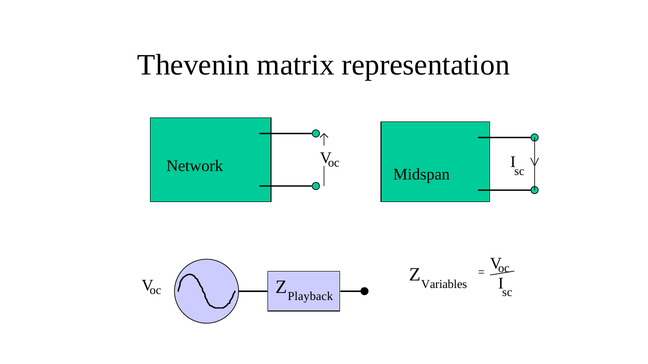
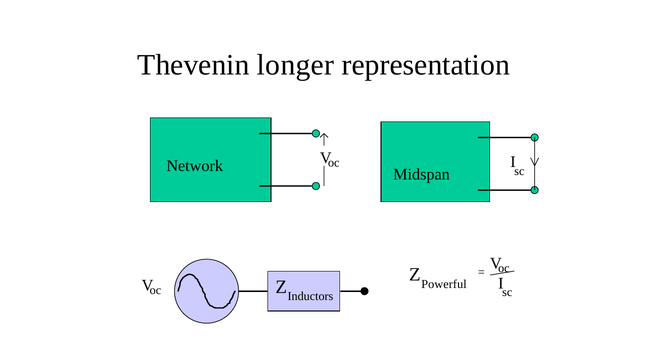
matrix: matrix -> longer
Variables: Variables -> Powerful
Playback: Playback -> Inductors
